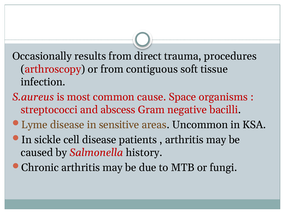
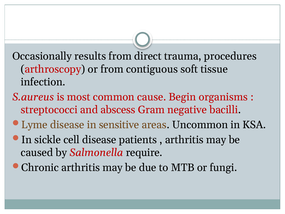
Space: Space -> Begin
history: history -> require
